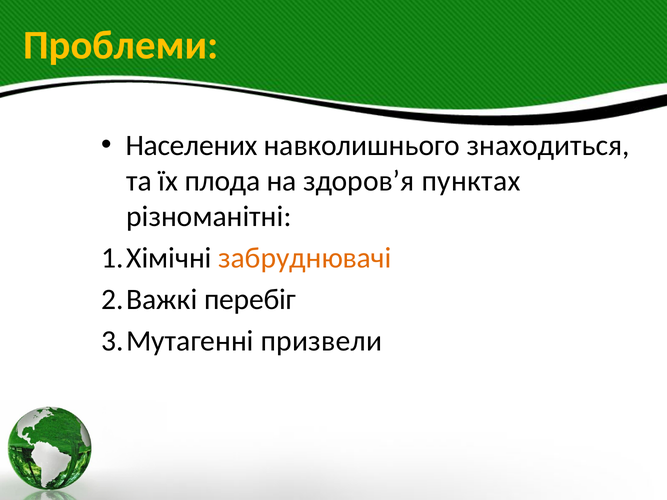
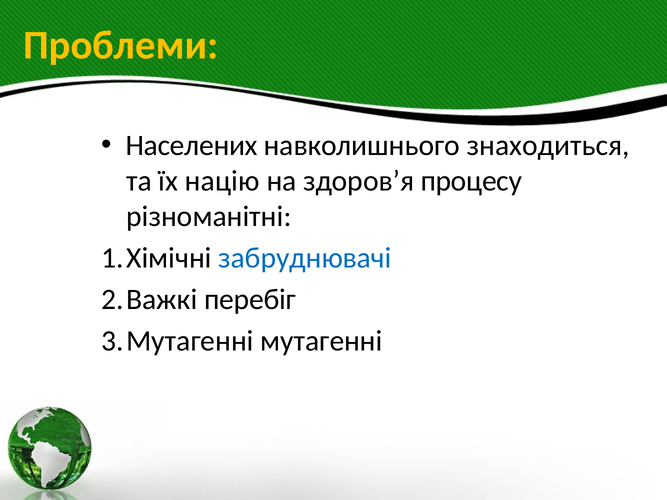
плода: плода -> націю
пунктах: пунктах -> процесу
забруднювачі colour: orange -> blue
призвели: призвели -> мутагенні
